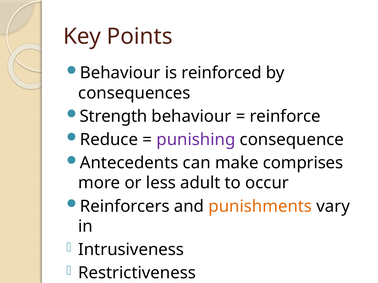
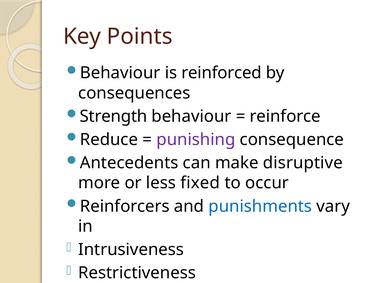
comprises: comprises -> disruptive
adult: adult -> fixed
punishments colour: orange -> blue
